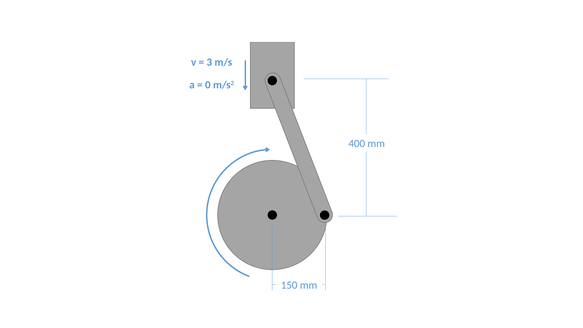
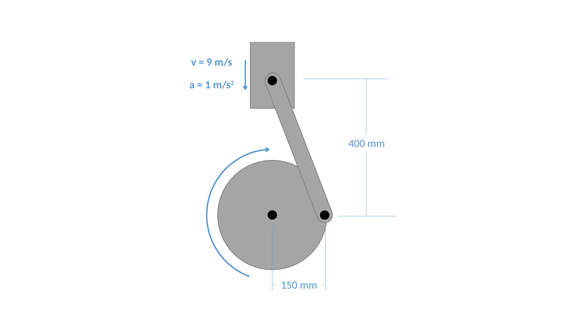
3: 3 -> 9
0: 0 -> 1
